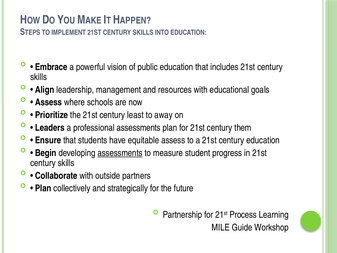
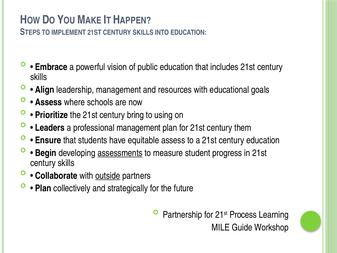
least: least -> bring
away: away -> using
professional assessments: assessments -> management
outside underline: none -> present
